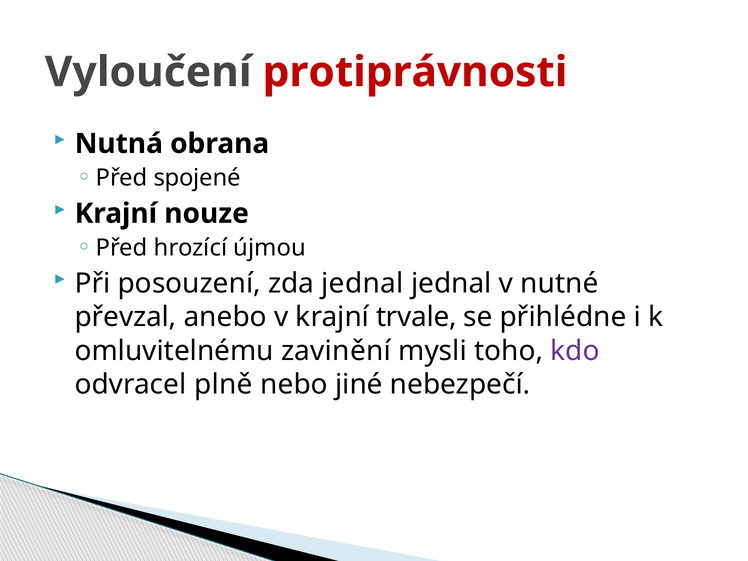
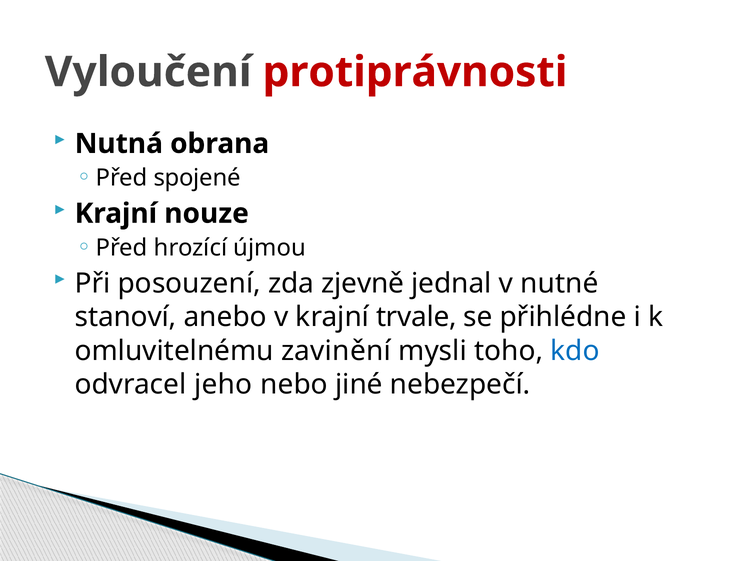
zda jednal: jednal -> zjevně
převzal: převzal -> stanoví
kdo colour: purple -> blue
plně: plně -> jeho
